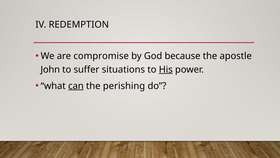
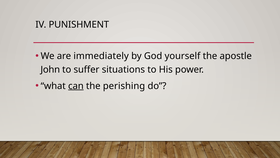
REDEMPTION: REDEMPTION -> PUNISHMENT
compromise: compromise -> immediately
because: because -> yourself
His underline: present -> none
